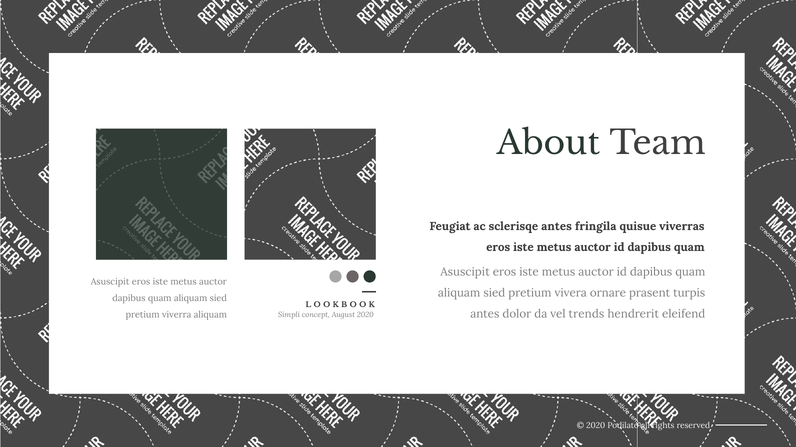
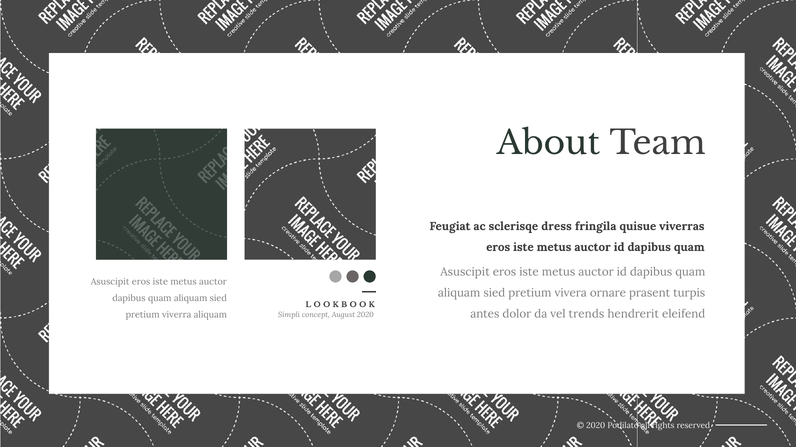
sclerisqe antes: antes -> dress
